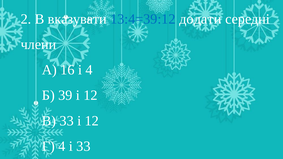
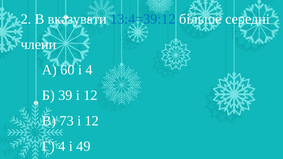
додати: додати -> більше
16: 16 -> 60
В 33: 33 -> 73
і 33: 33 -> 49
